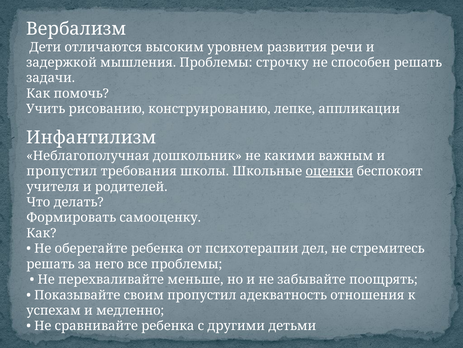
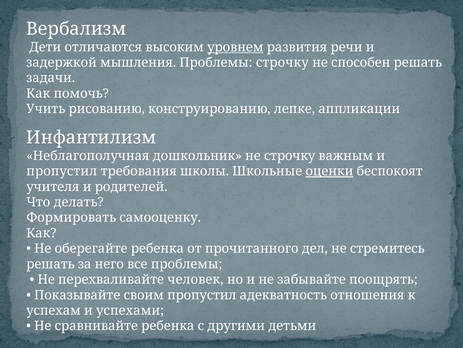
уровнем underline: none -> present
не какими: какими -> строчку
психотерапии: психотерапии -> прочитанного
меньше: меньше -> человек
медленно: медленно -> успехами
